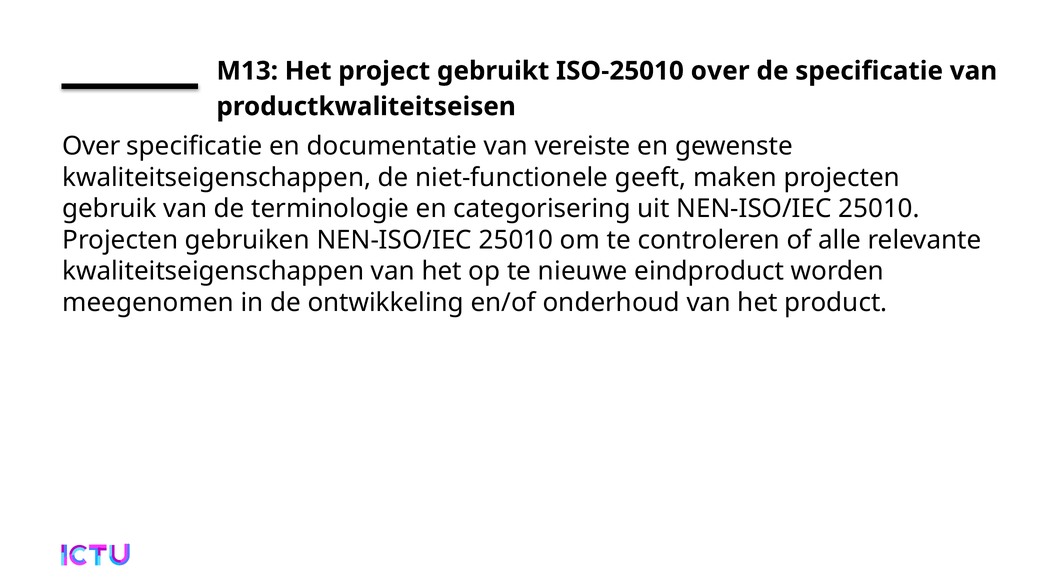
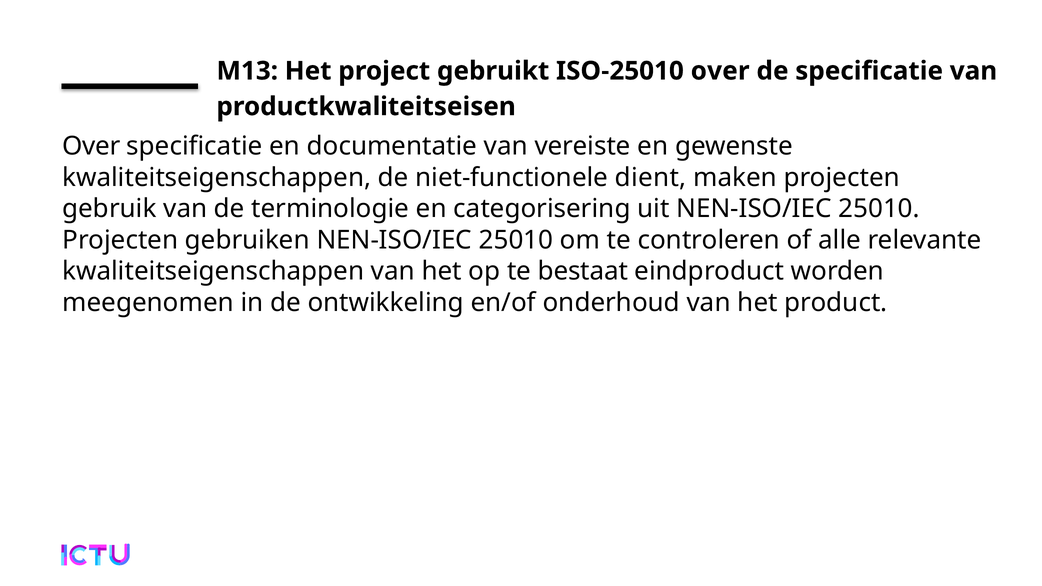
geeft: geeft -> dient
nieuwe: nieuwe -> bestaat
